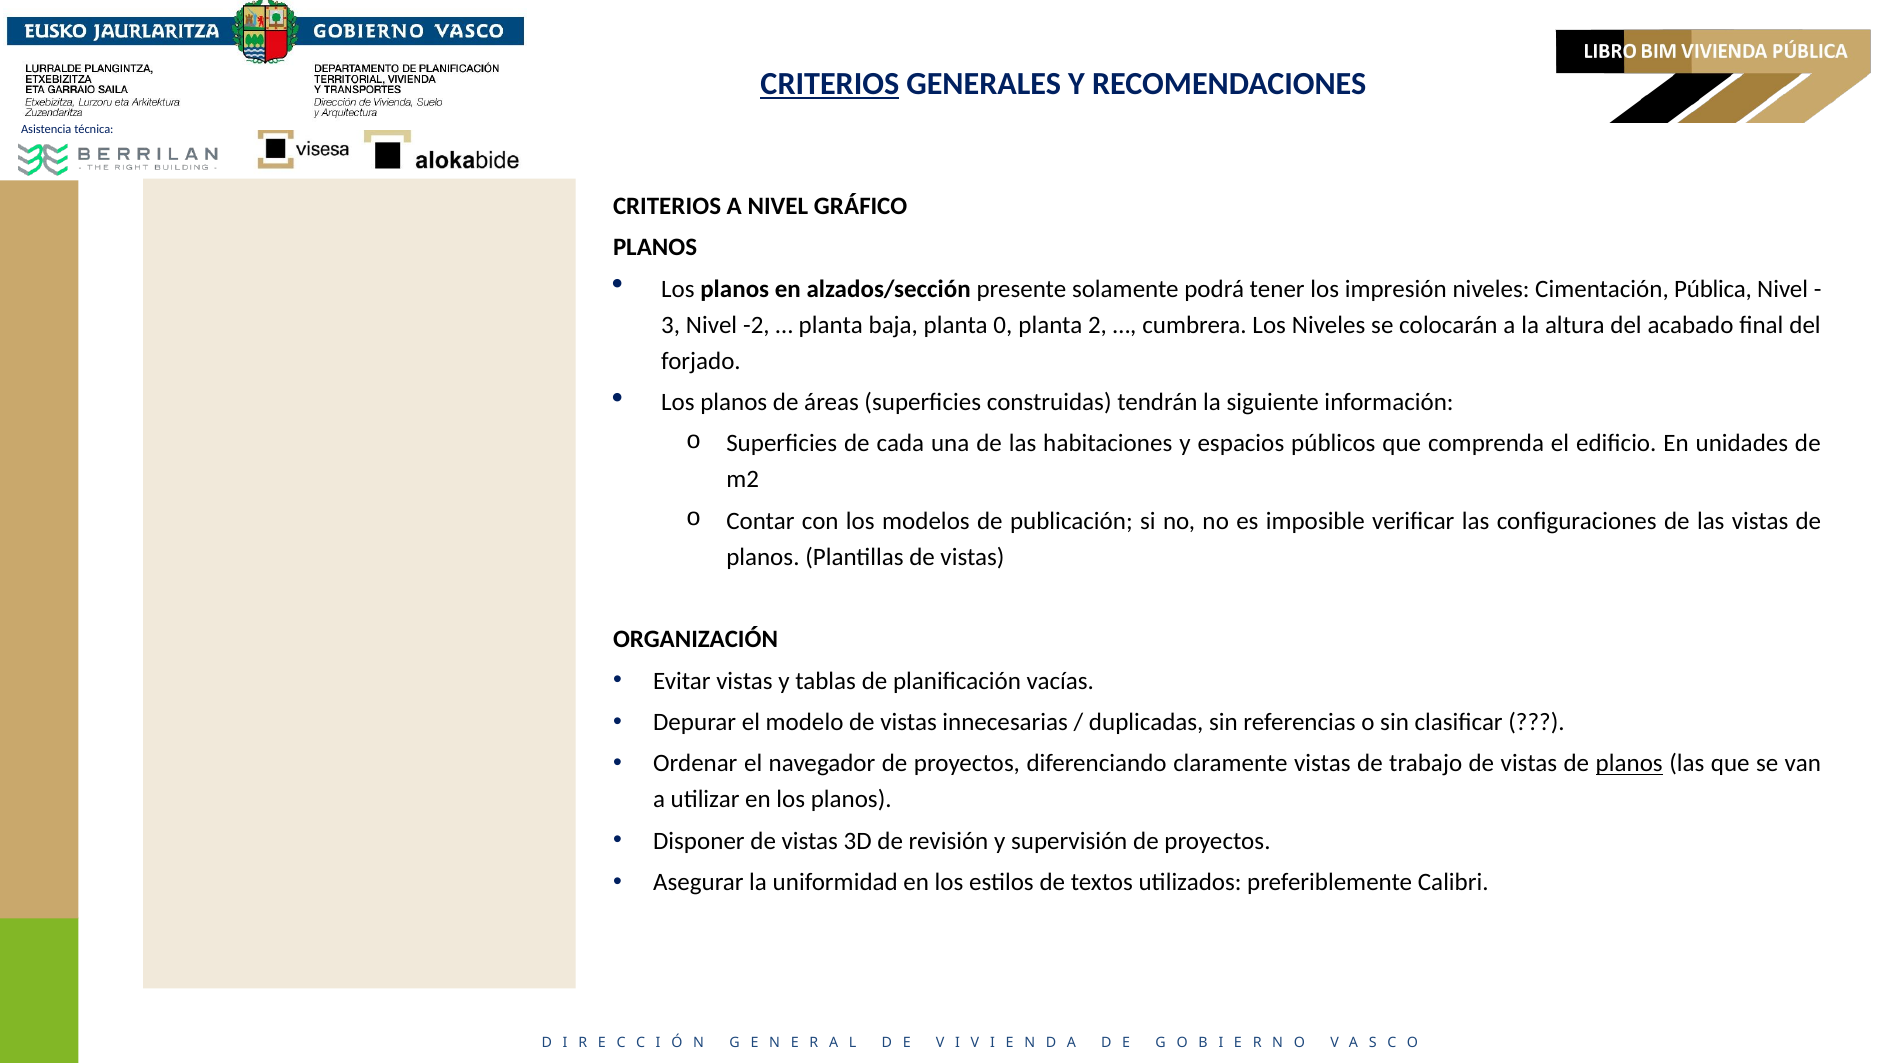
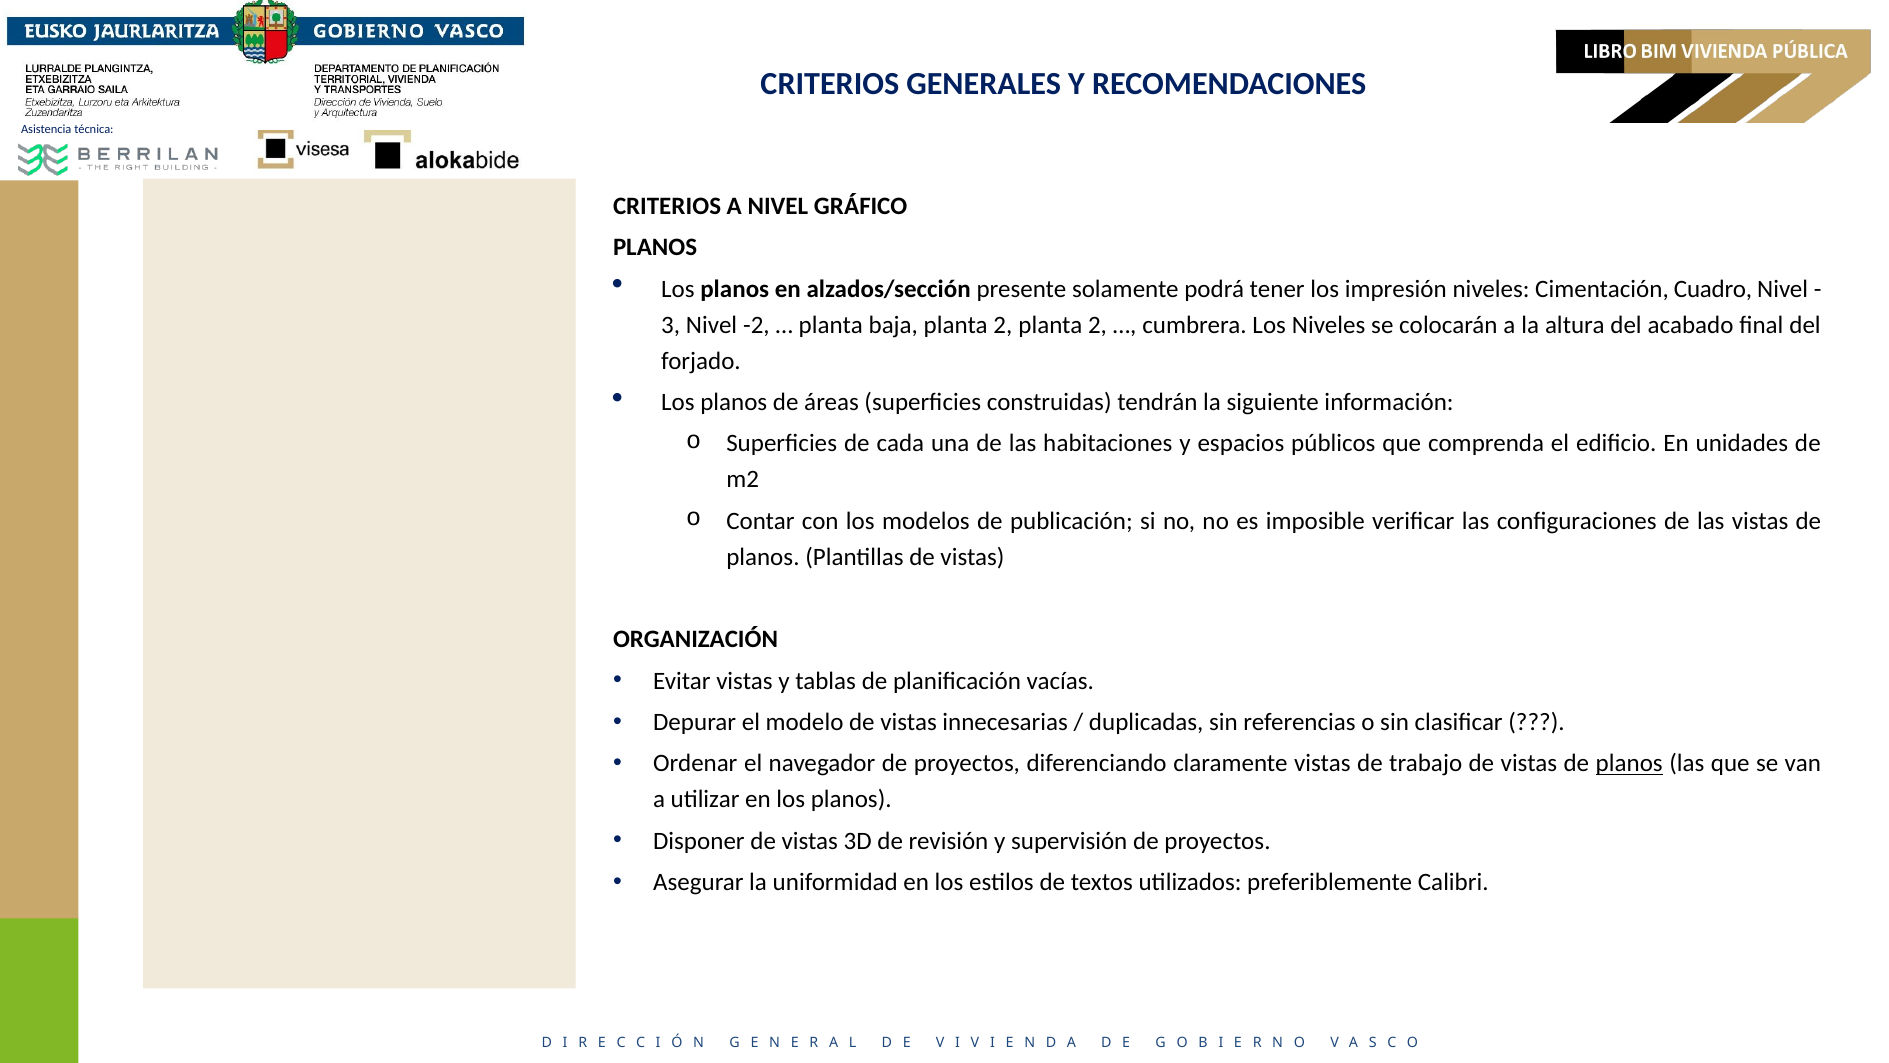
CRITERIOS at (830, 84) underline: present -> none
Pública: Pública -> Cuadro
baja planta 0: 0 -> 2
